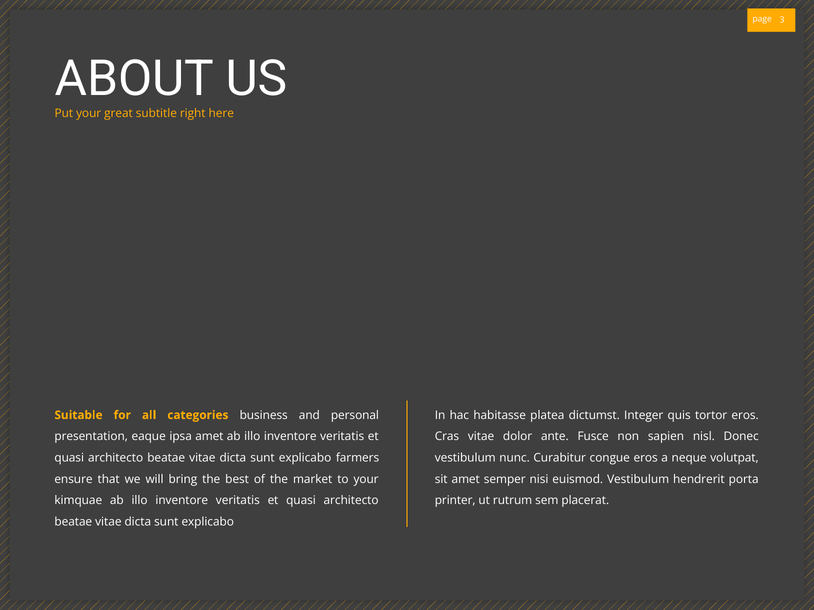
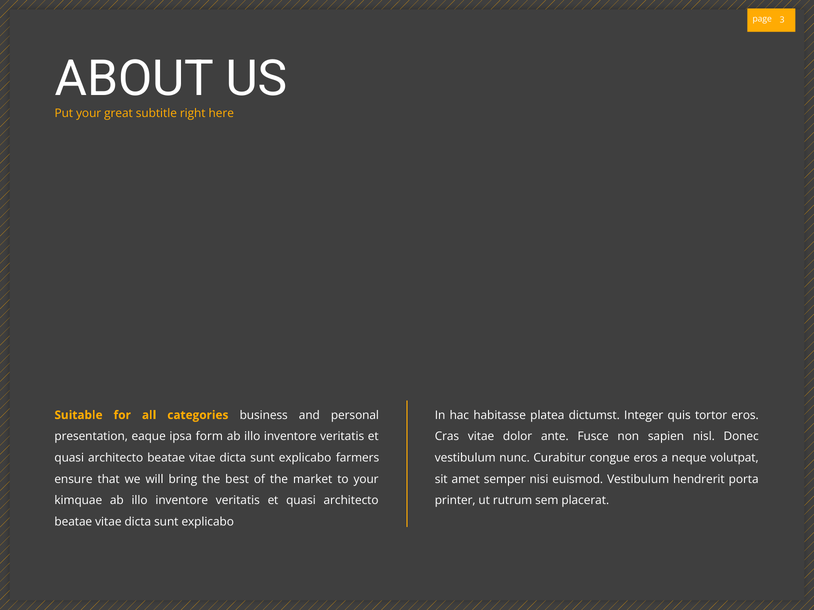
ipsa amet: amet -> form
